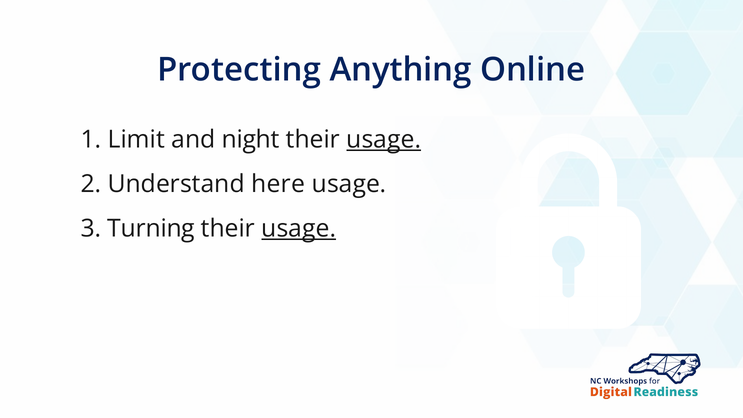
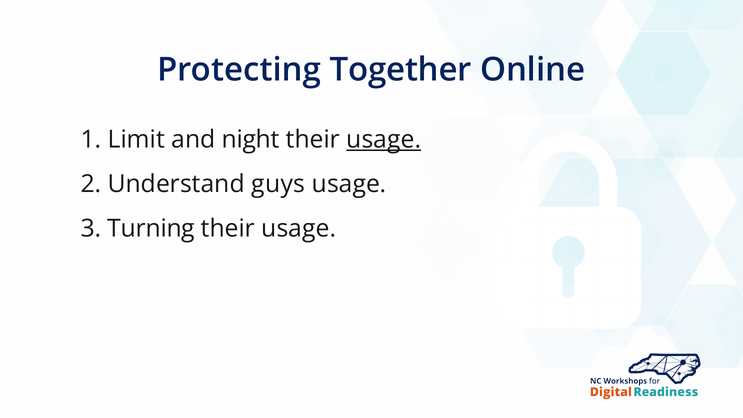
Anything: Anything -> Together
here: here -> guys
usage at (299, 229) underline: present -> none
